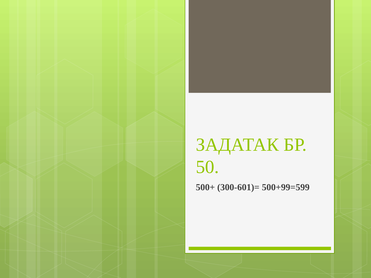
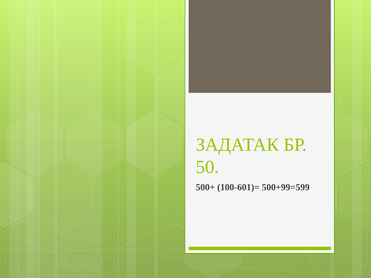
300-601)=: 300-601)= -> 100-601)=
